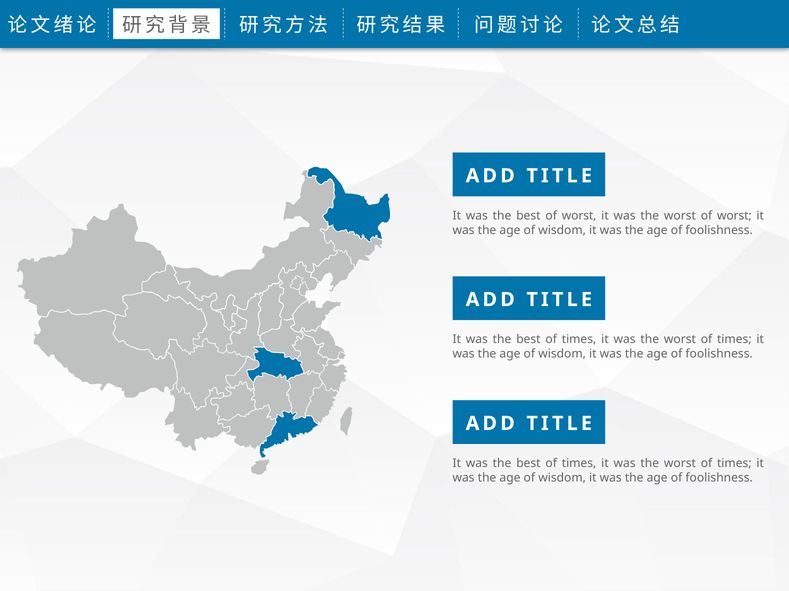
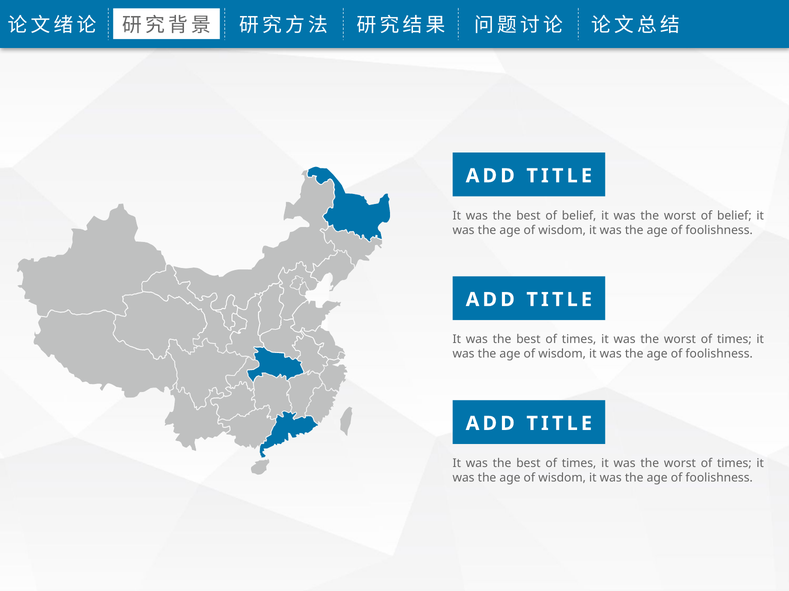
best of worst: worst -> belief
worst of worst: worst -> belief
